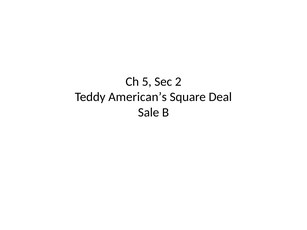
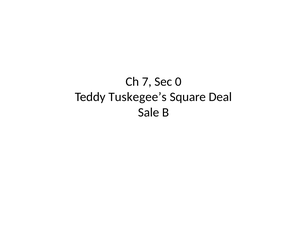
5: 5 -> 7
2: 2 -> 0
American’s: American’s -> Tuskegee’s
